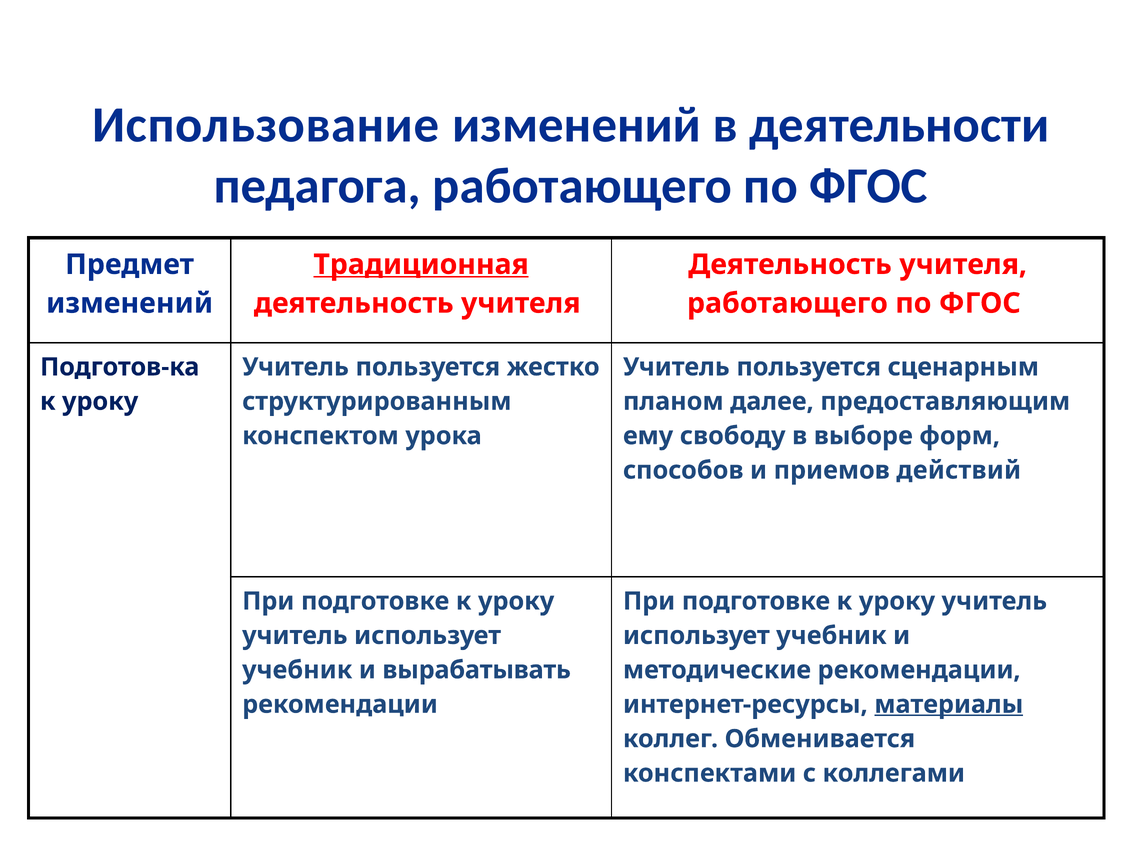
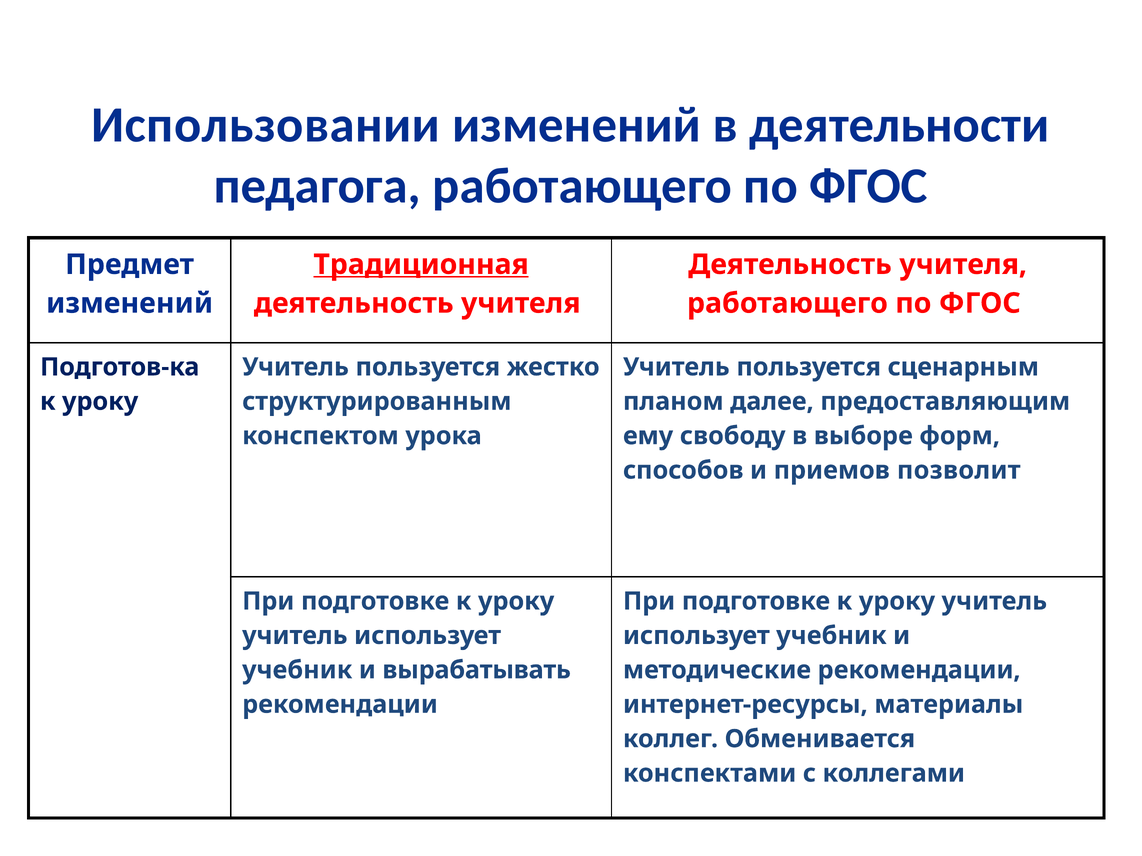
Использование: Использование -> Использовании
действий: действий -> позволит
материалы underline: present -> none
